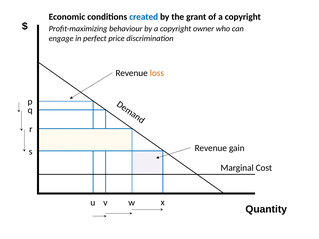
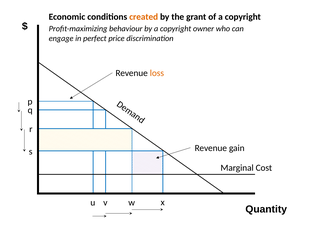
created colour: blue -> orange
